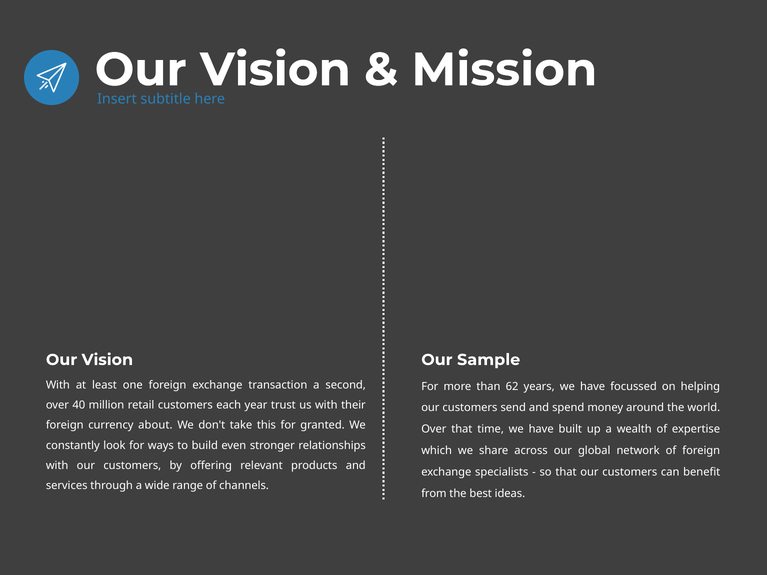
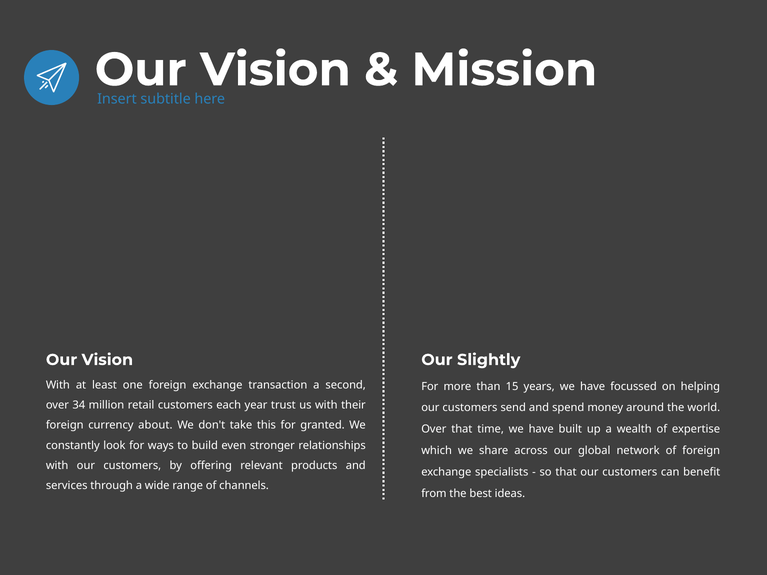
Sample: Sample -> Slightly
62: 62 -> 15
40: 40 -> 34
